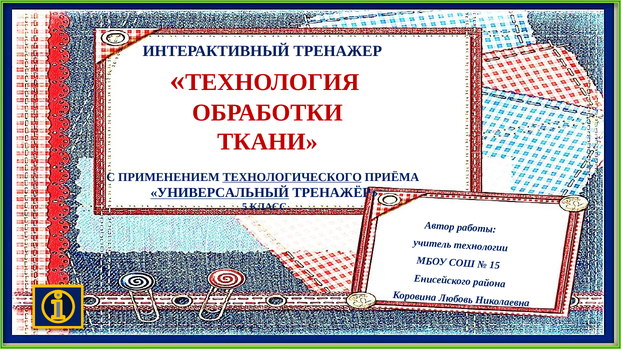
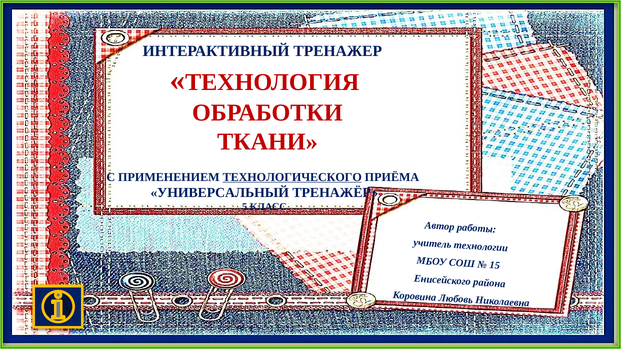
УНИВЕРСАЛЬНЫЙ underline: present -> none
